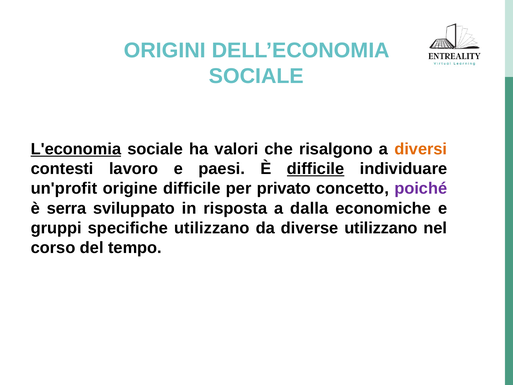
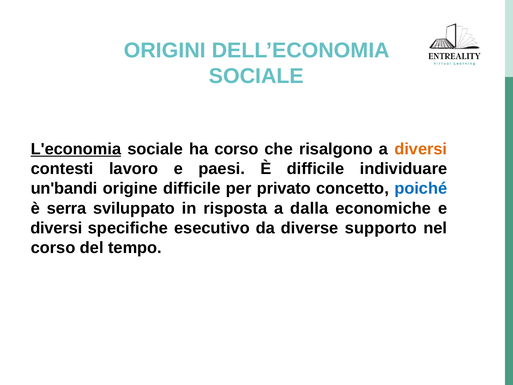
ha valori: valori -> corso
difficile at (316, 169) underline: present -> none
un'profit: un'profit -> un'bandi
poiché colour: purple -> blue
gruppi at (56, 228): gruppi -> diversi
specifiche utilizzano: utilizzano -> esecutivo
diverse utilizzano: utilizzano -> supporto
